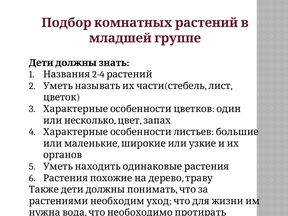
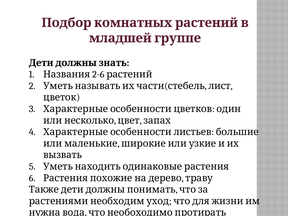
2-4: 2-4 -> 2-6
органов: органов -> вызвать
